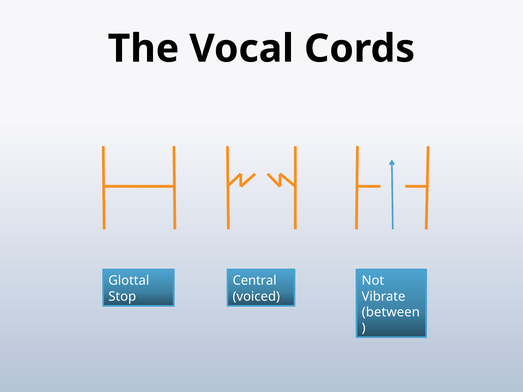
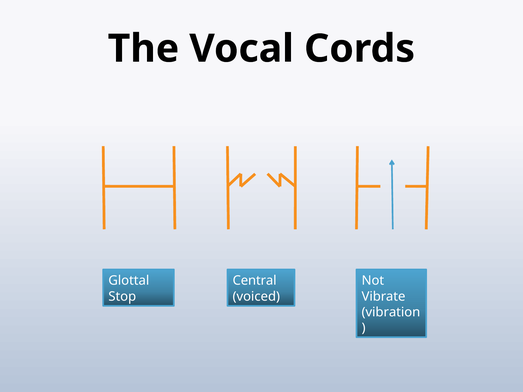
between: between -> vibration
